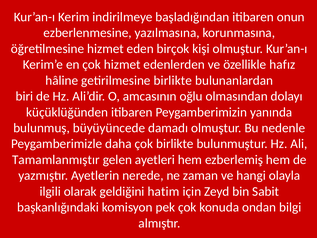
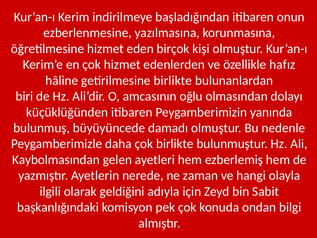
Tamamlanmıştır: Tamamlanmıştır -> Kaybolmasından
hatim: hatim -> adıyla
